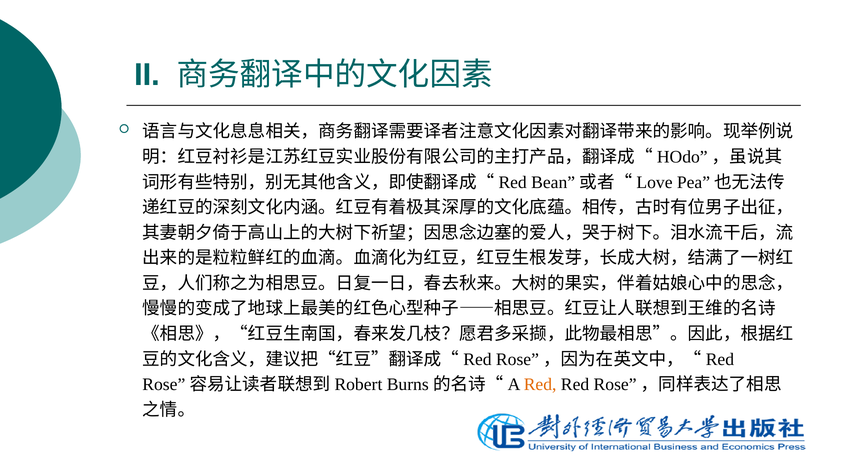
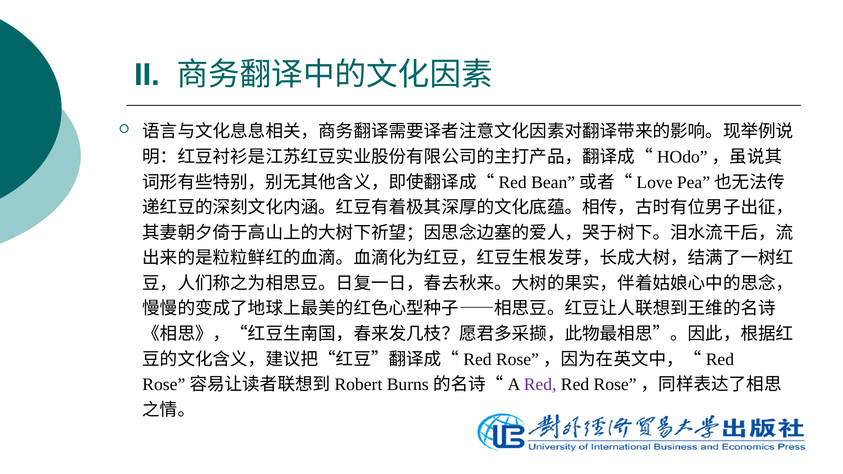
Red at (540, 385) colour: orange -> purple
